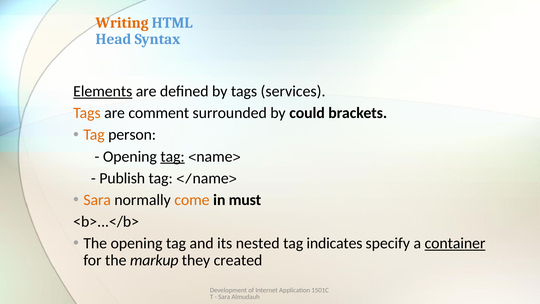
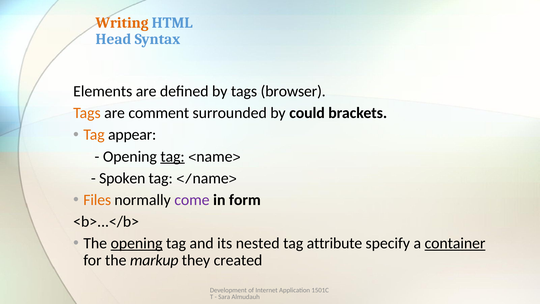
Elements underline: present -> none
services: services -> browser
person: person -> appear
Publish: Publish -> Spoken
Sara at (97, 200): Sara -> Files
come colour: orange -> purple
must: must -> form
opening at (137, 243) underline: none -> present
indicates: indicates -> attribute
